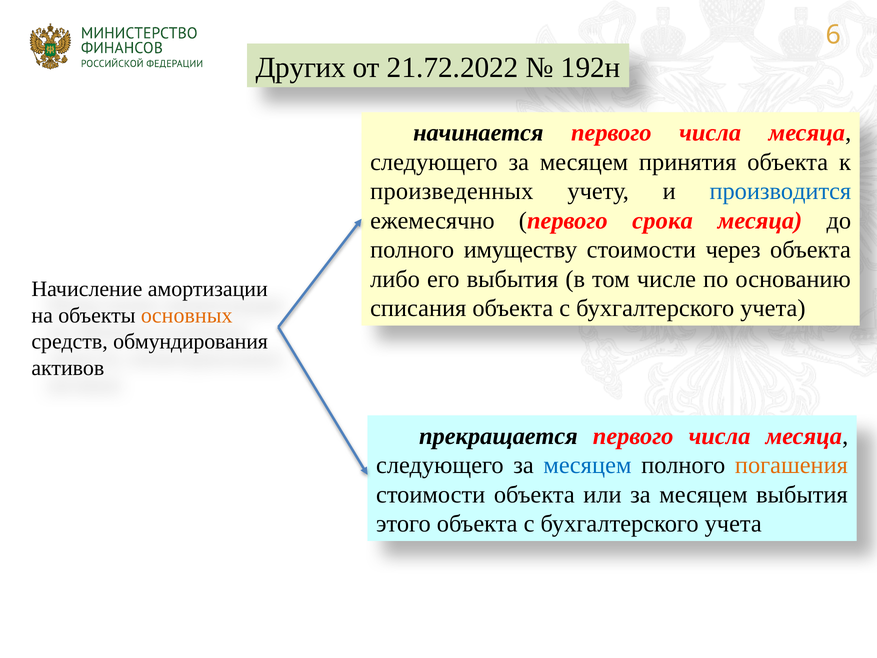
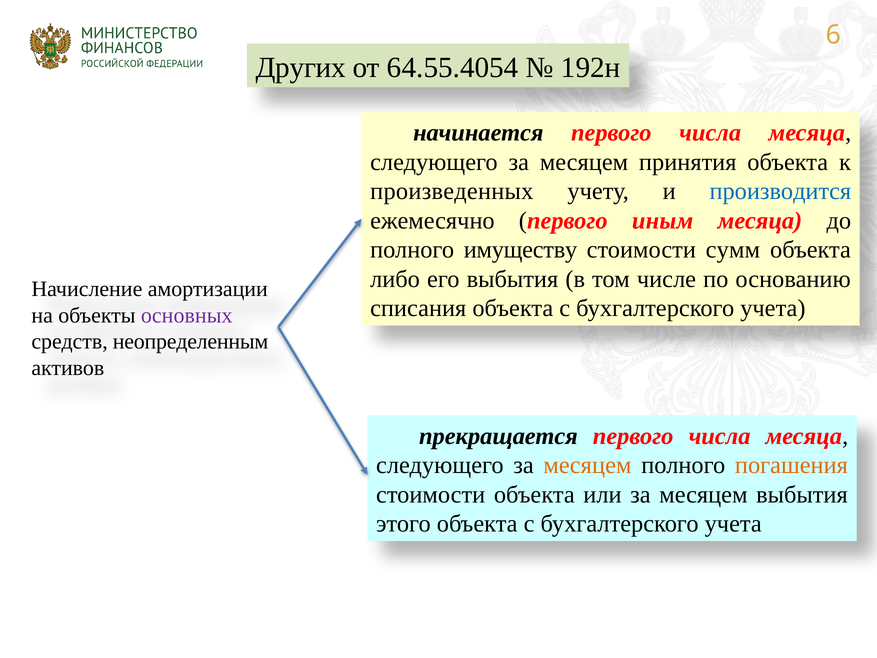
21.72.2022: 21.72.2022 -> 64.55.4054
срока: срока -> иным
через: через -> сумм
основных colour: orange -> purple
обмундирования: обмундирования -> неопределенным
месяцем at (587, 465) colour: blue -> orange
